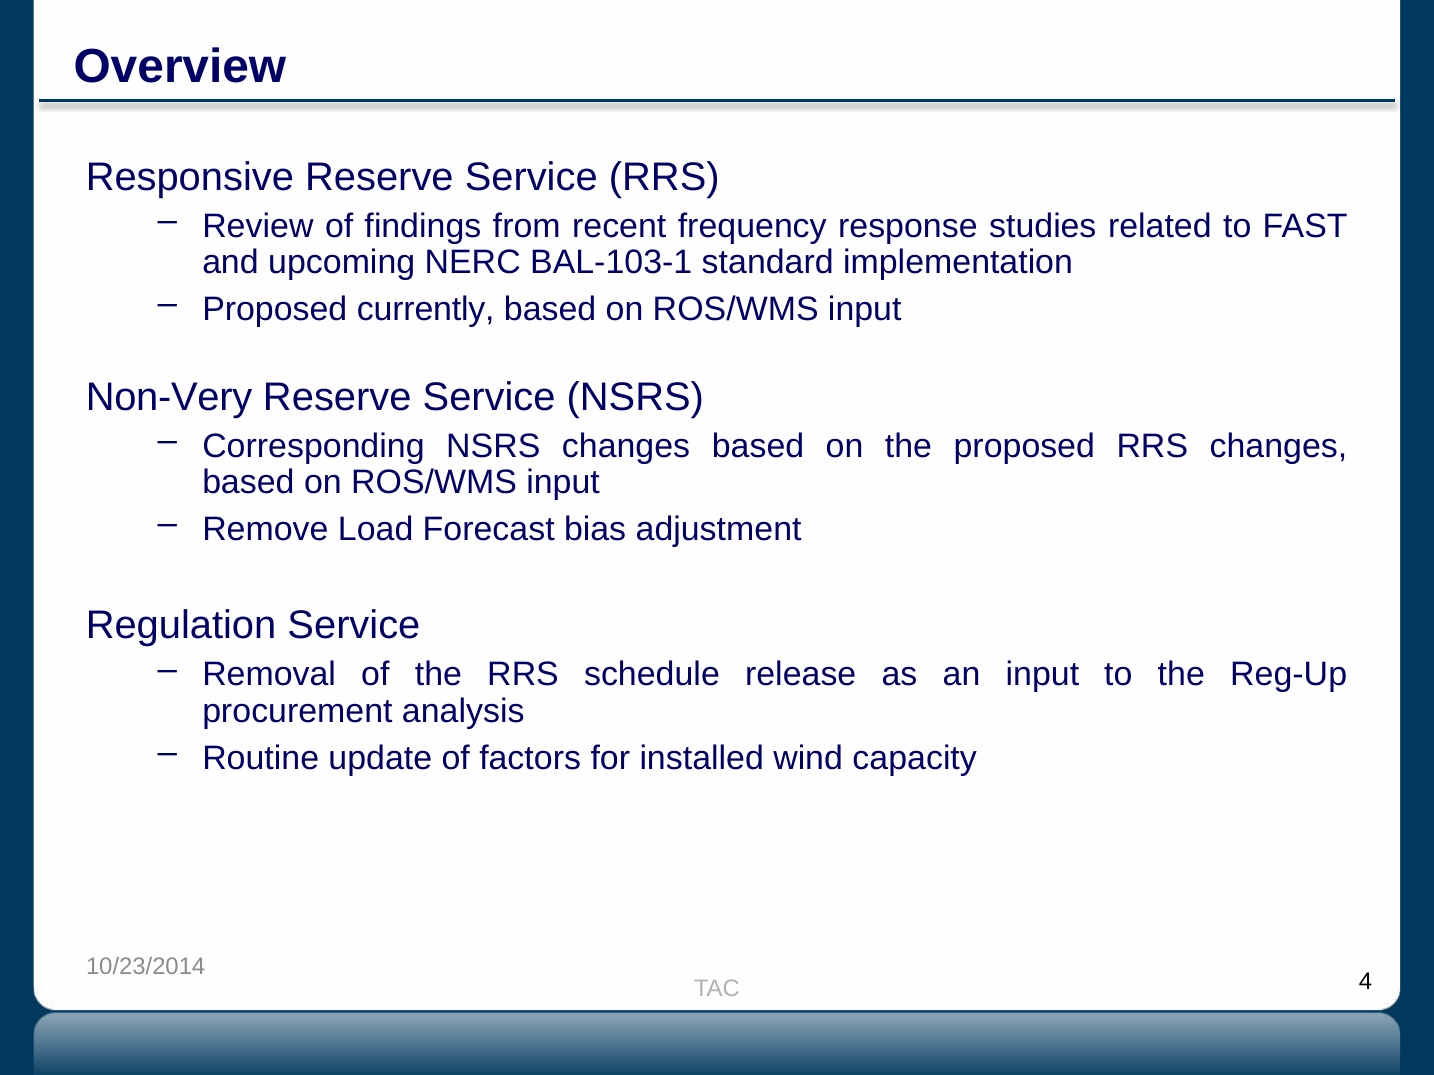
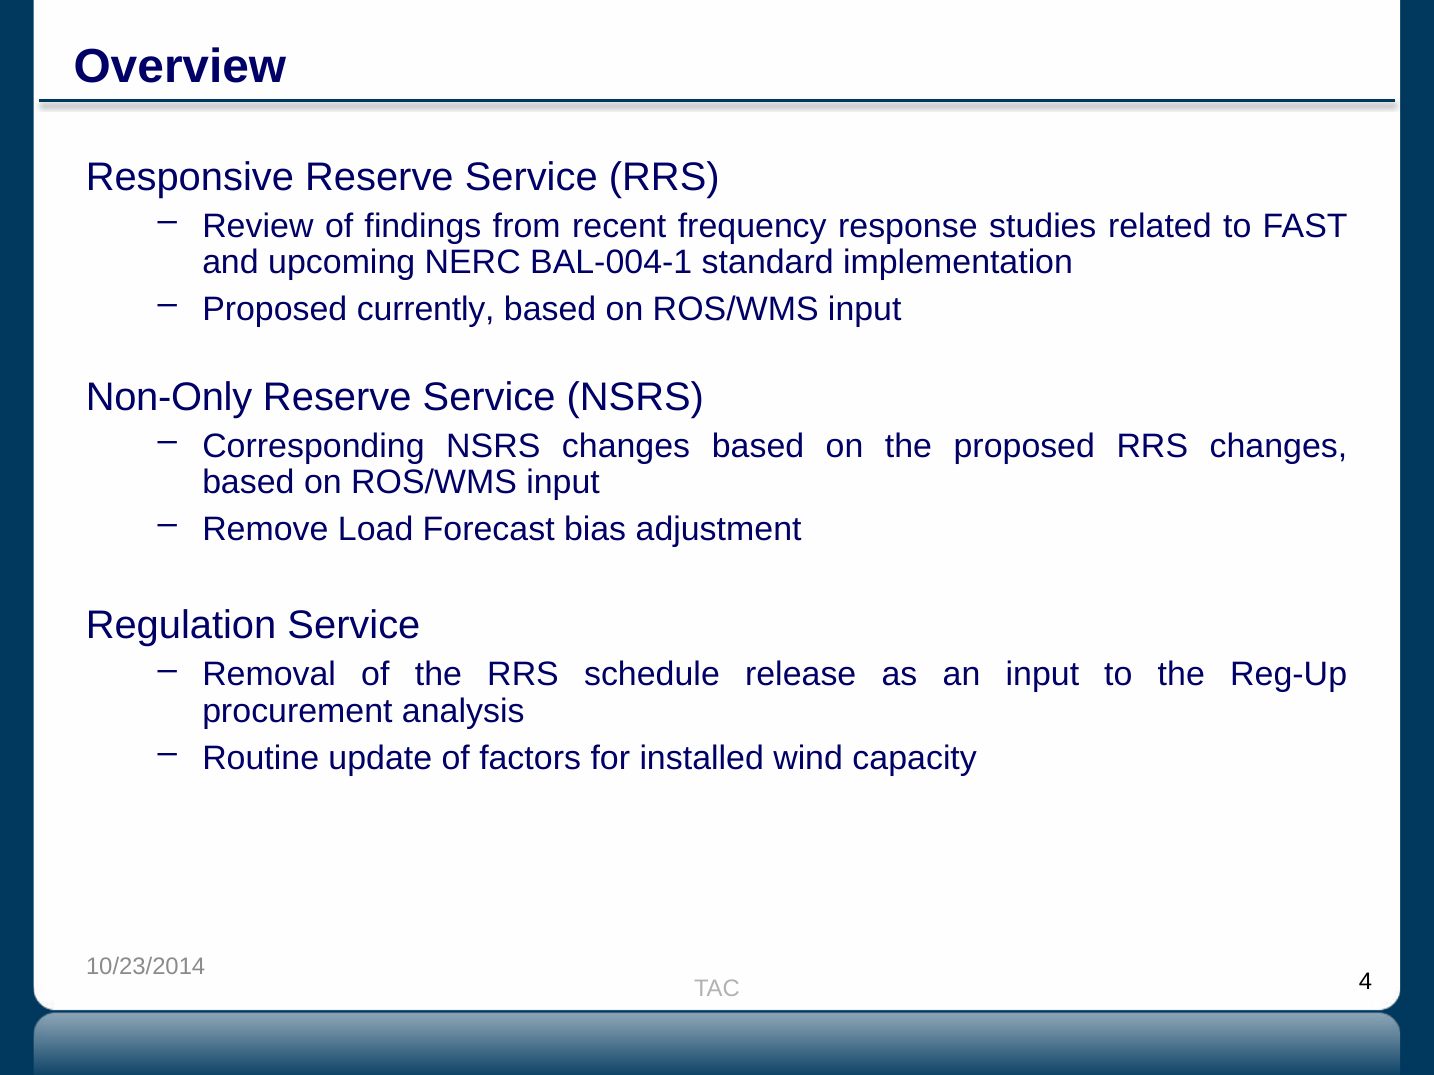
BAL-103-1: BAL-103-1 -> BAL-004-1
Non-Very: Non-Very -> Non-Only
